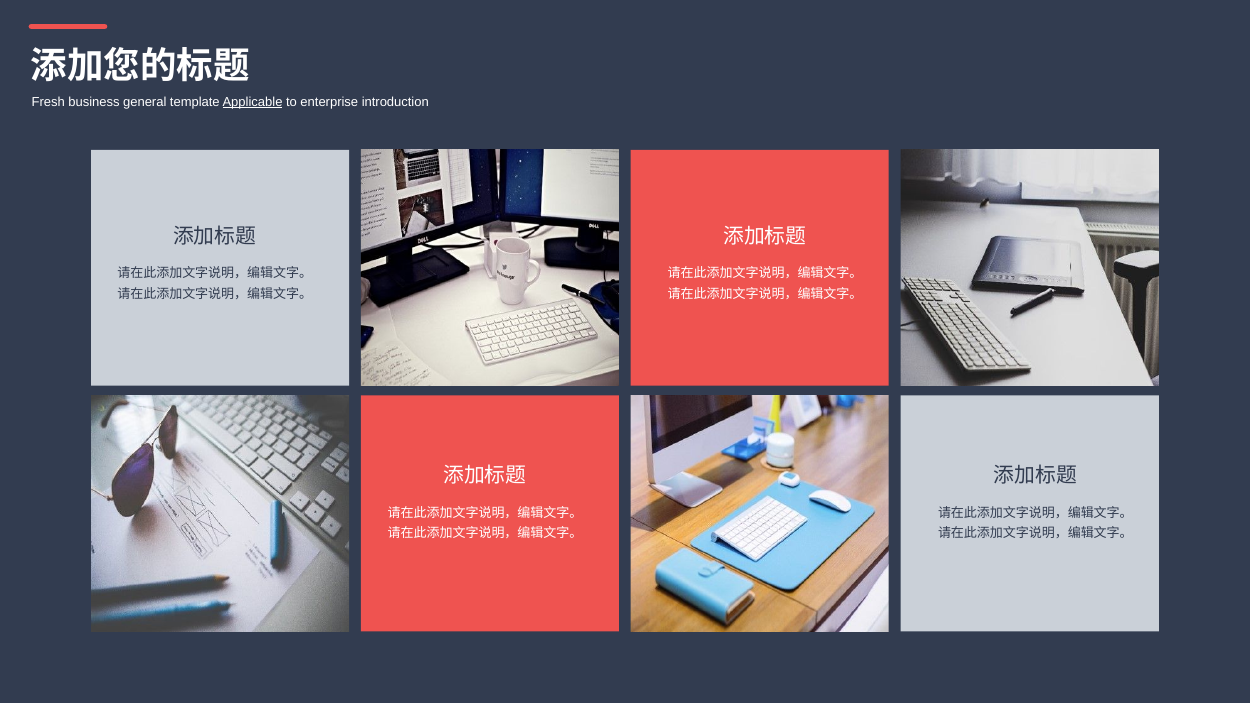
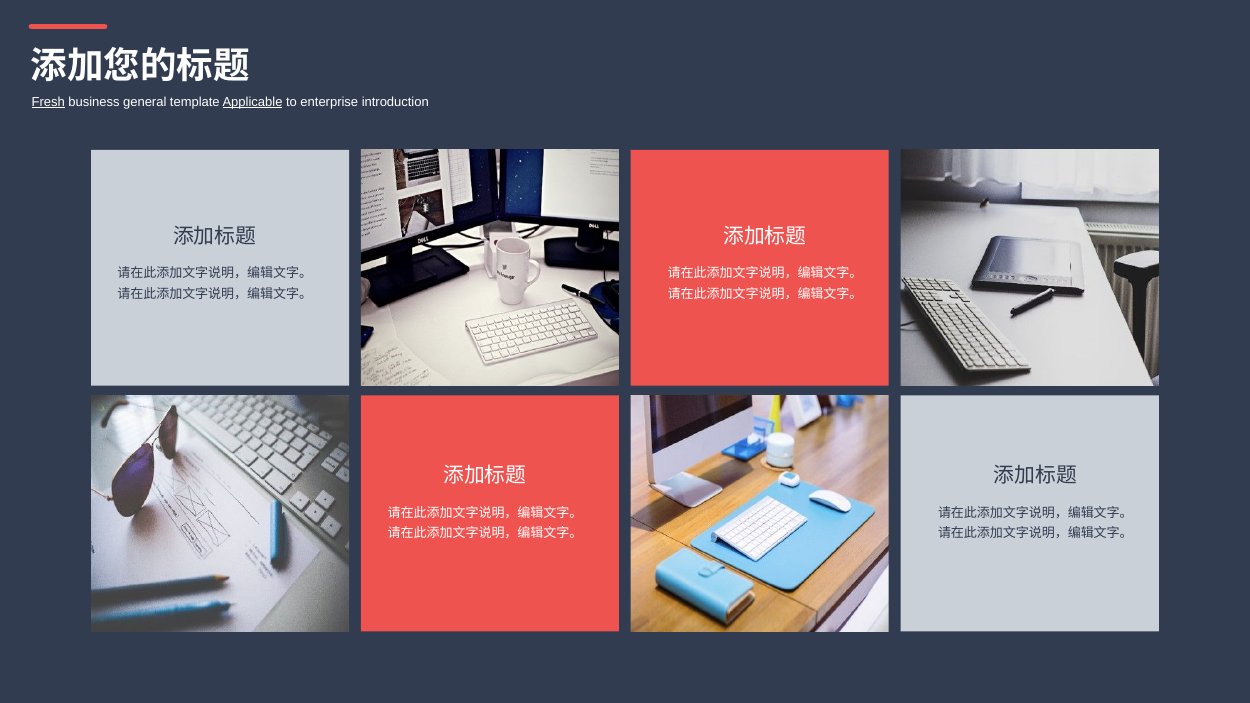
Fresh underline: none -> present
